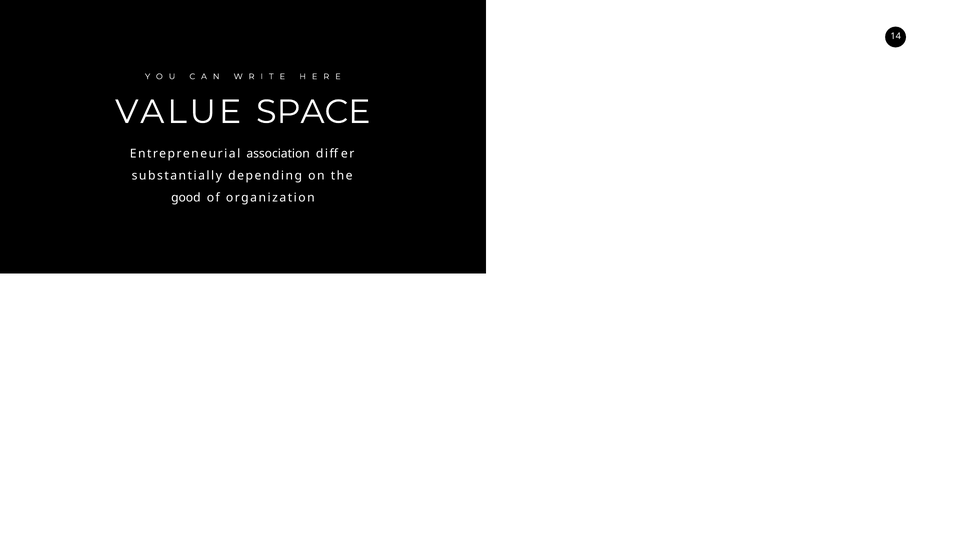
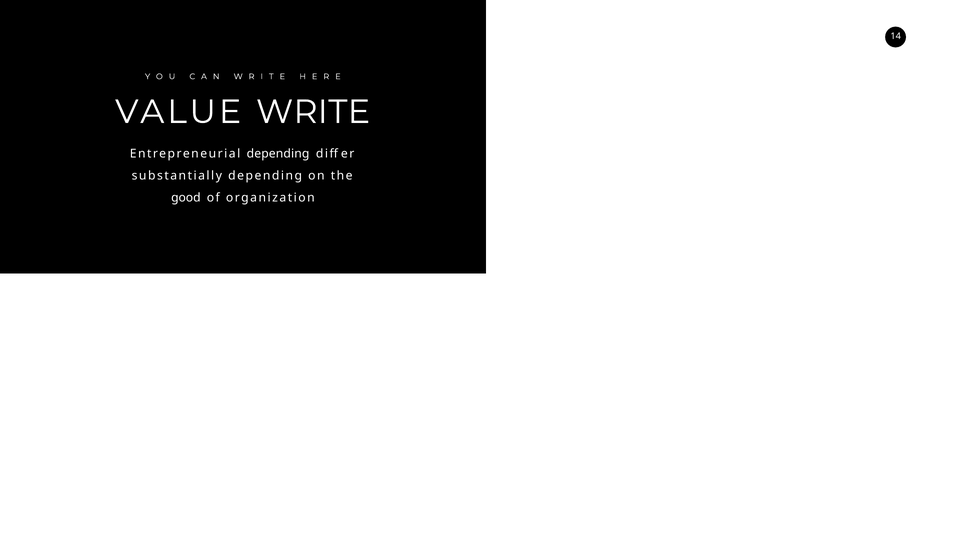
SPACE: SPACE -> WRITE
Entrepreneurial association: association -> depending
